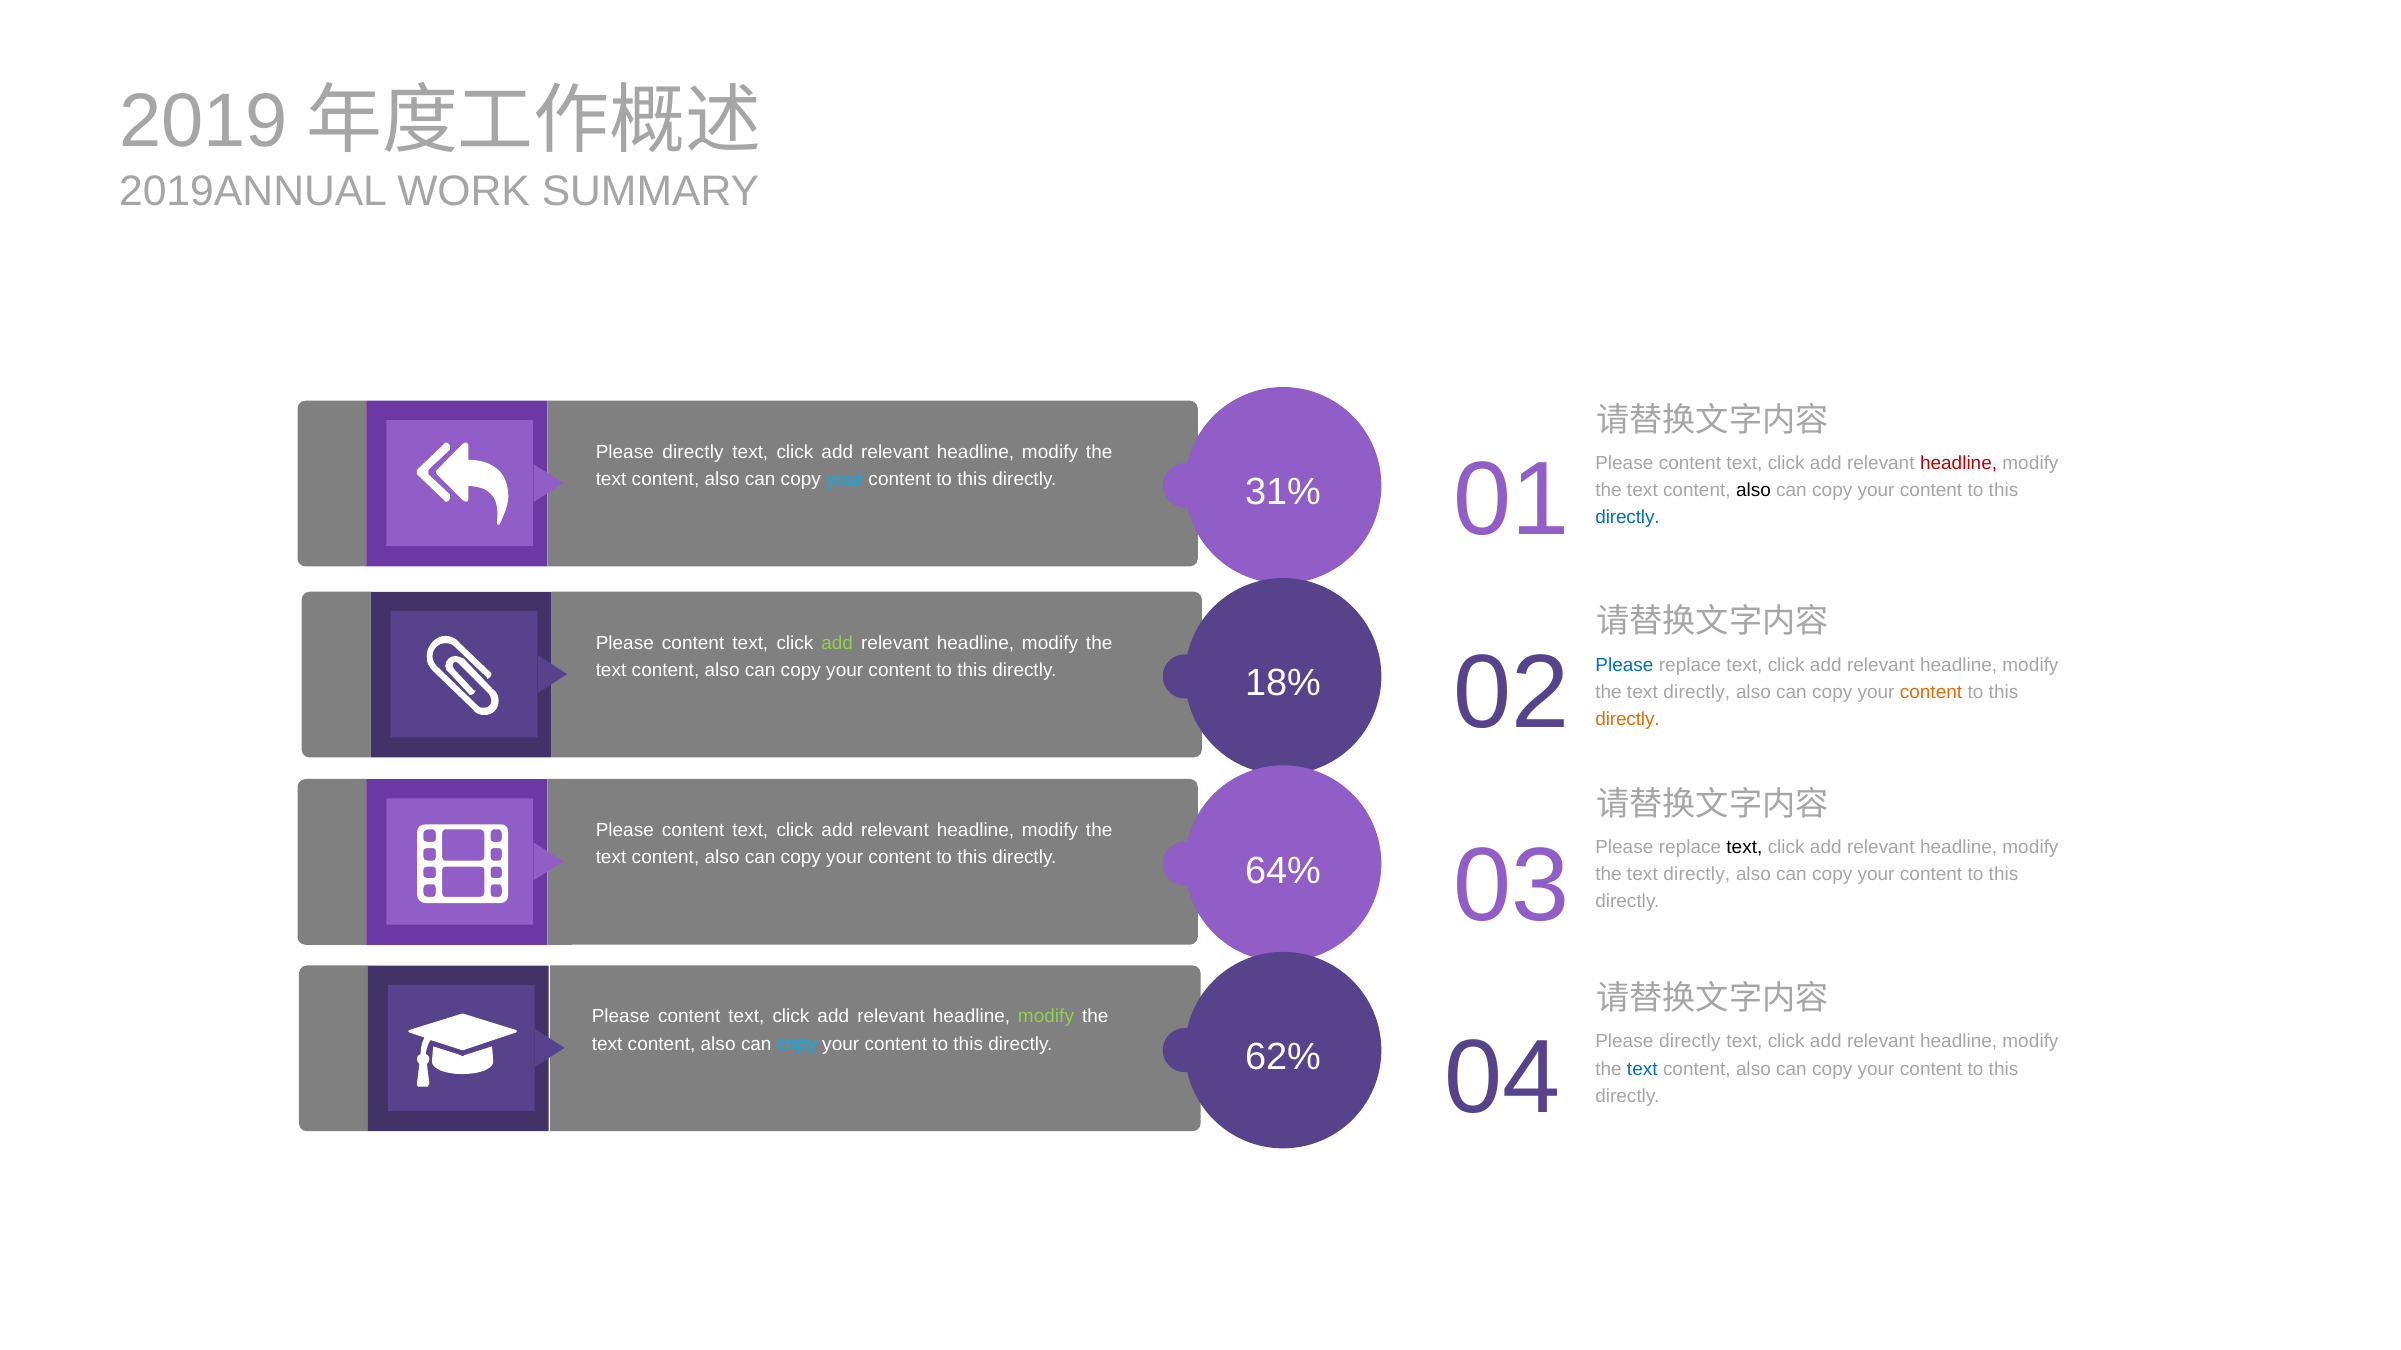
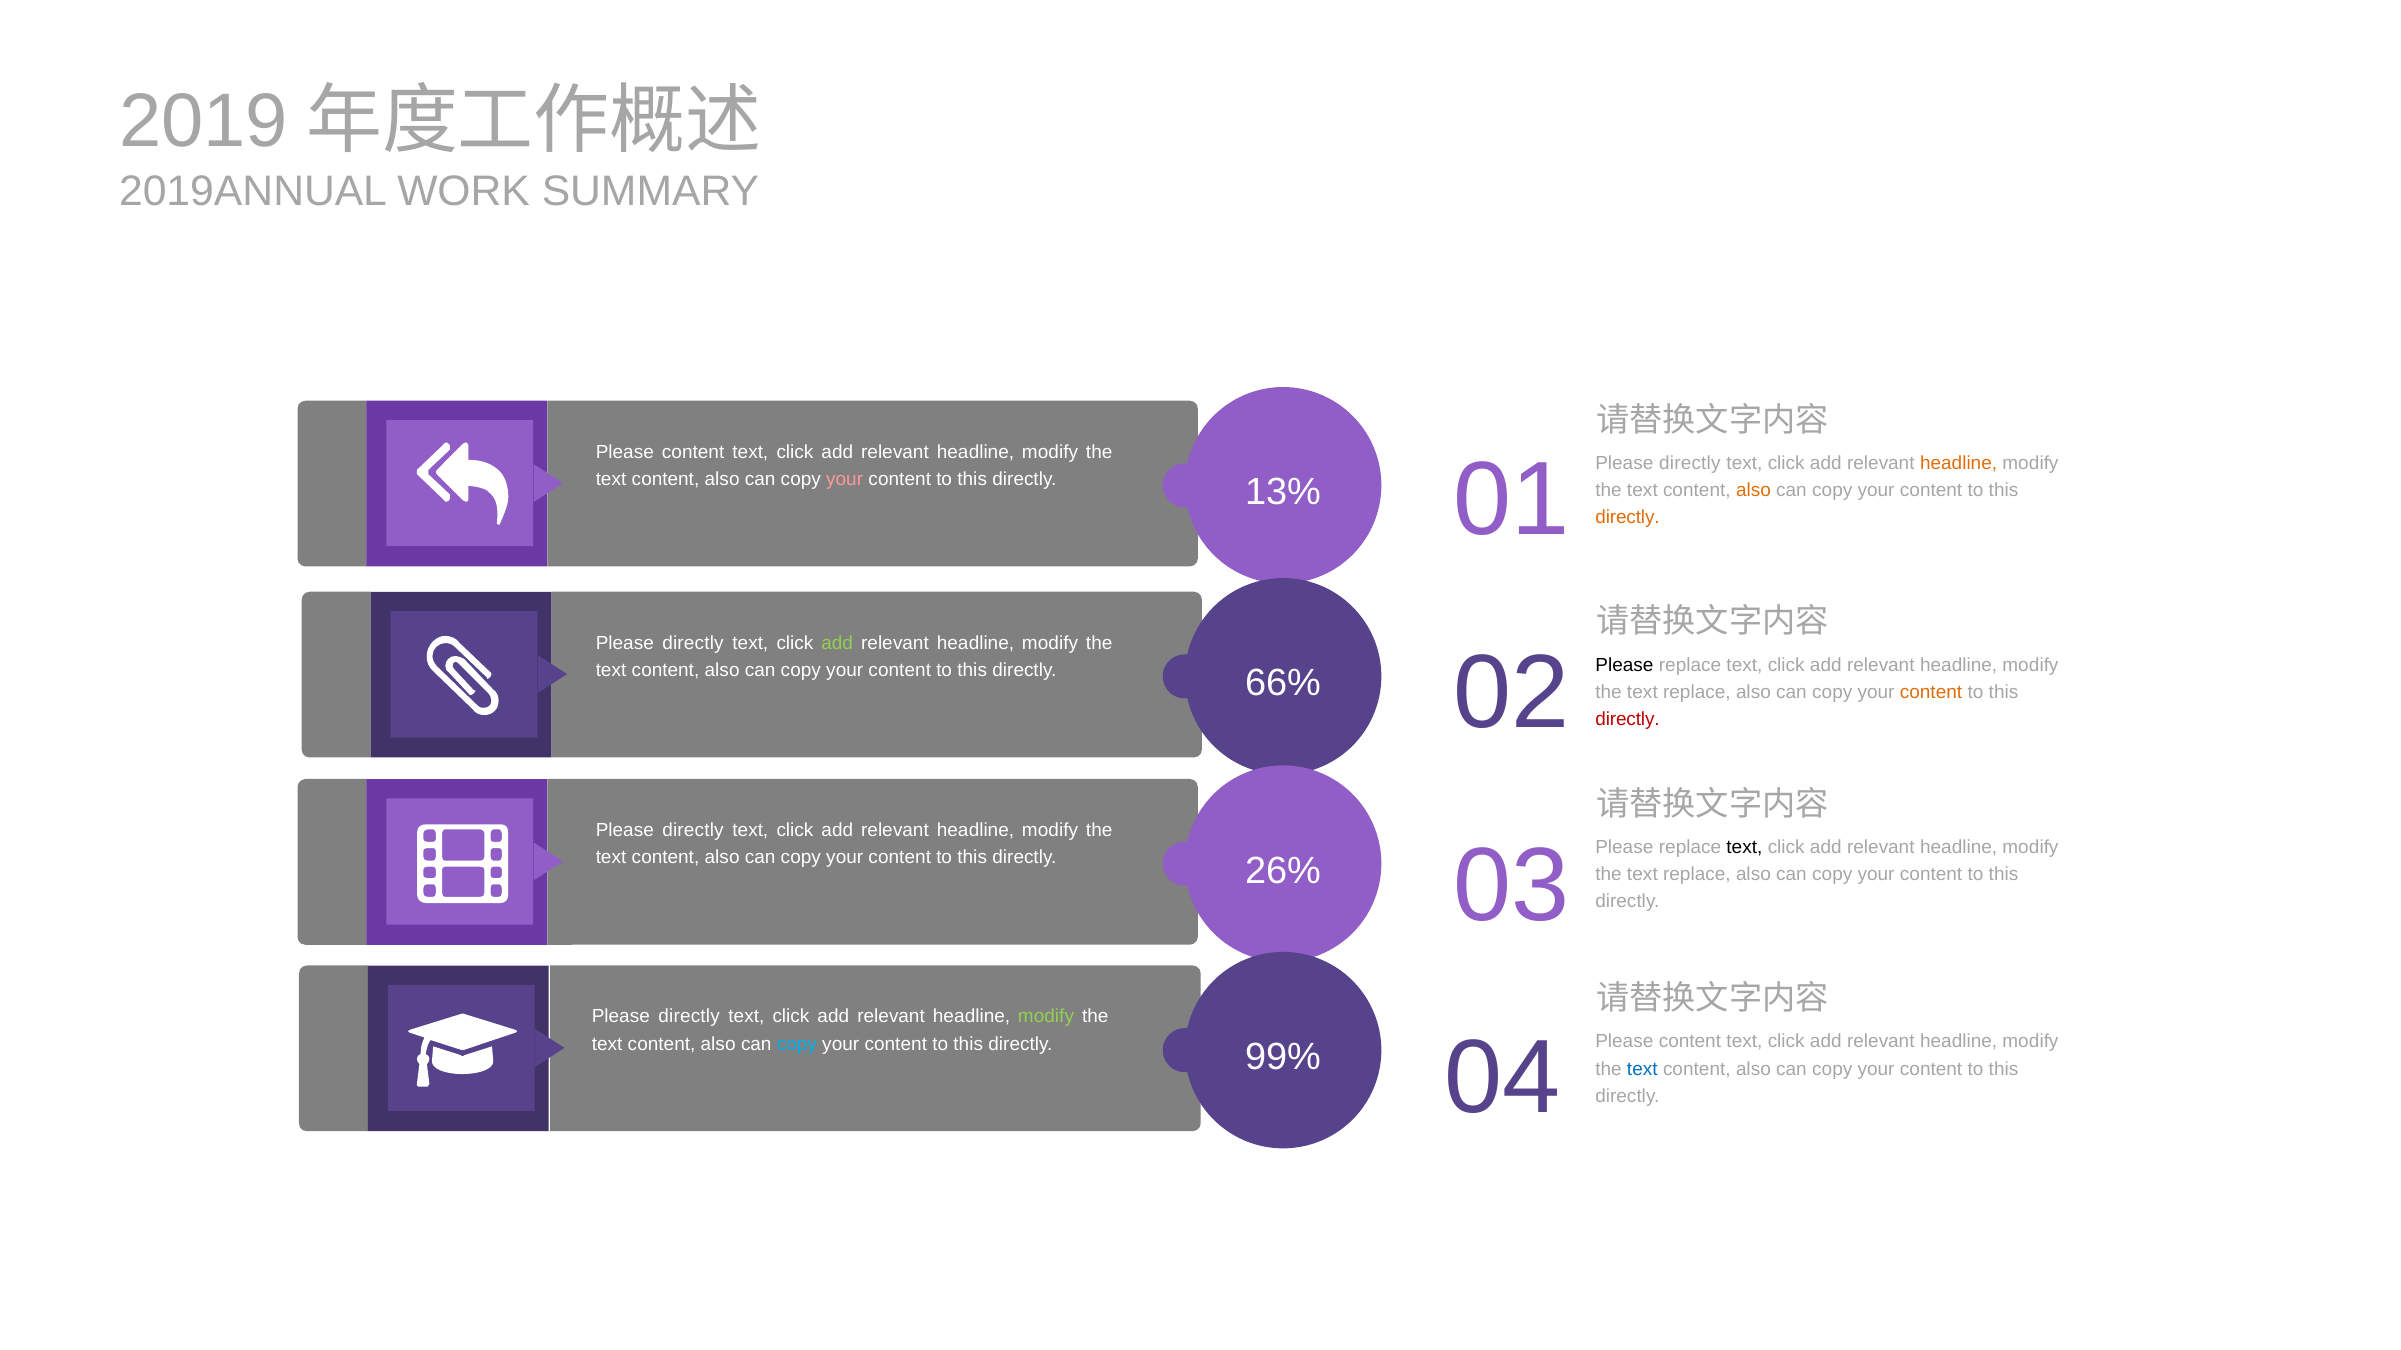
directly at (693, 452): directly -> content
content at (1690, 463): content -> directly
headline at (1959, 463) colour: red -> orange
your at (845, 479) colour: light blue -> pink
31%: 31% -> 13%
also at (1753, 491) colour: black -> orange
directly at (1628, 518) colour: blue -> orange
content at (693, 643): content -> directly
Please at (1624, 665) colour: blue -> black
18%: 18% -> 66%
directly at (1697, 692): directly -> replace
directly at (1628, 719) colour: orange -> red
content at (693, 830): content -> directly
64%: 64% -> 26%
directly at (1697, 875): directly -> replace
content at (689, 1017): content -> directly
directly at (1690, 1042): directly -> content
62%: 62% -> 99%
